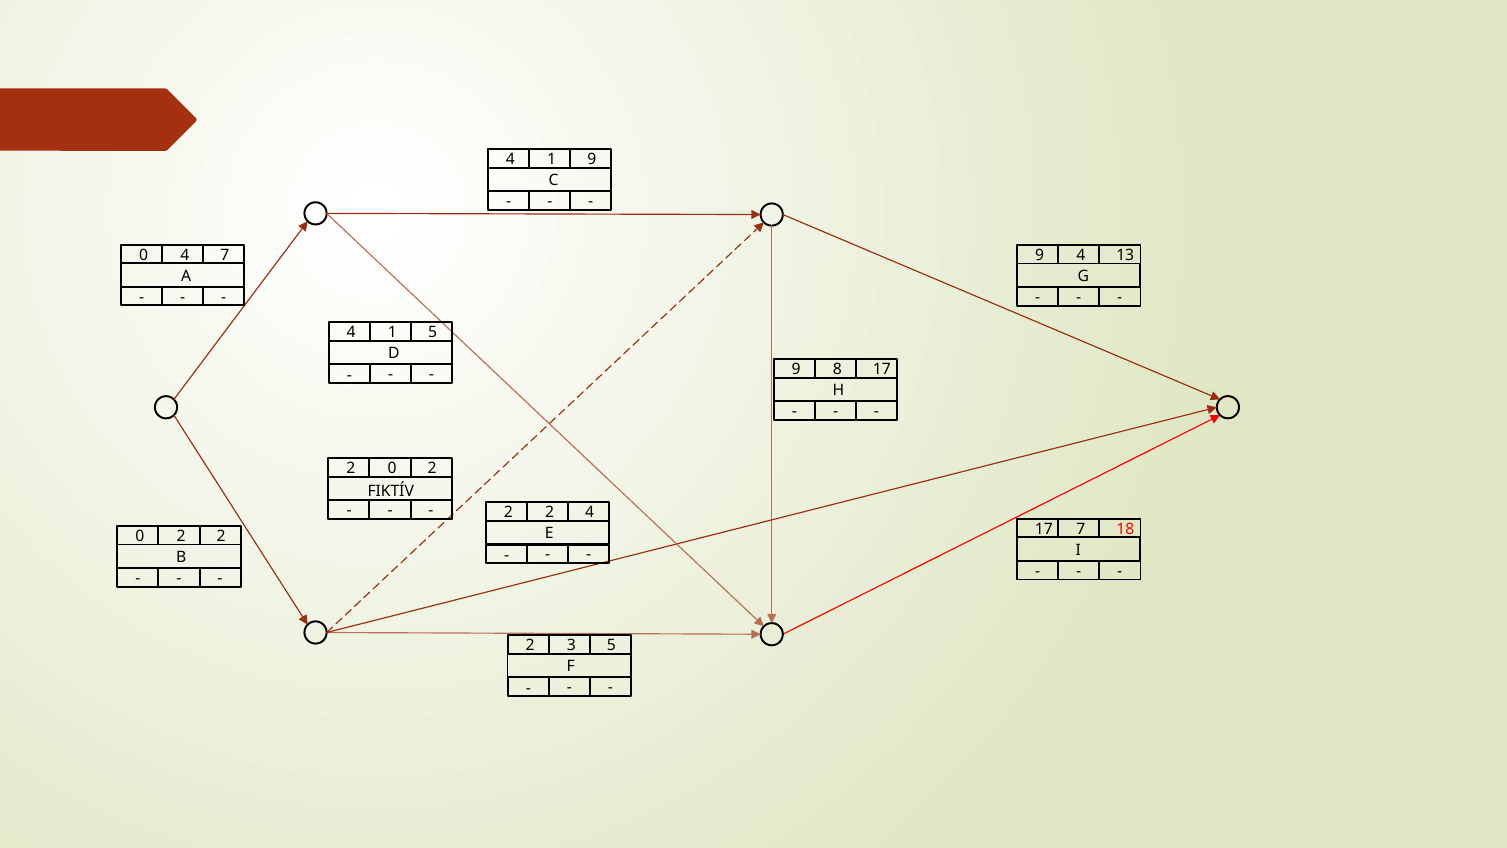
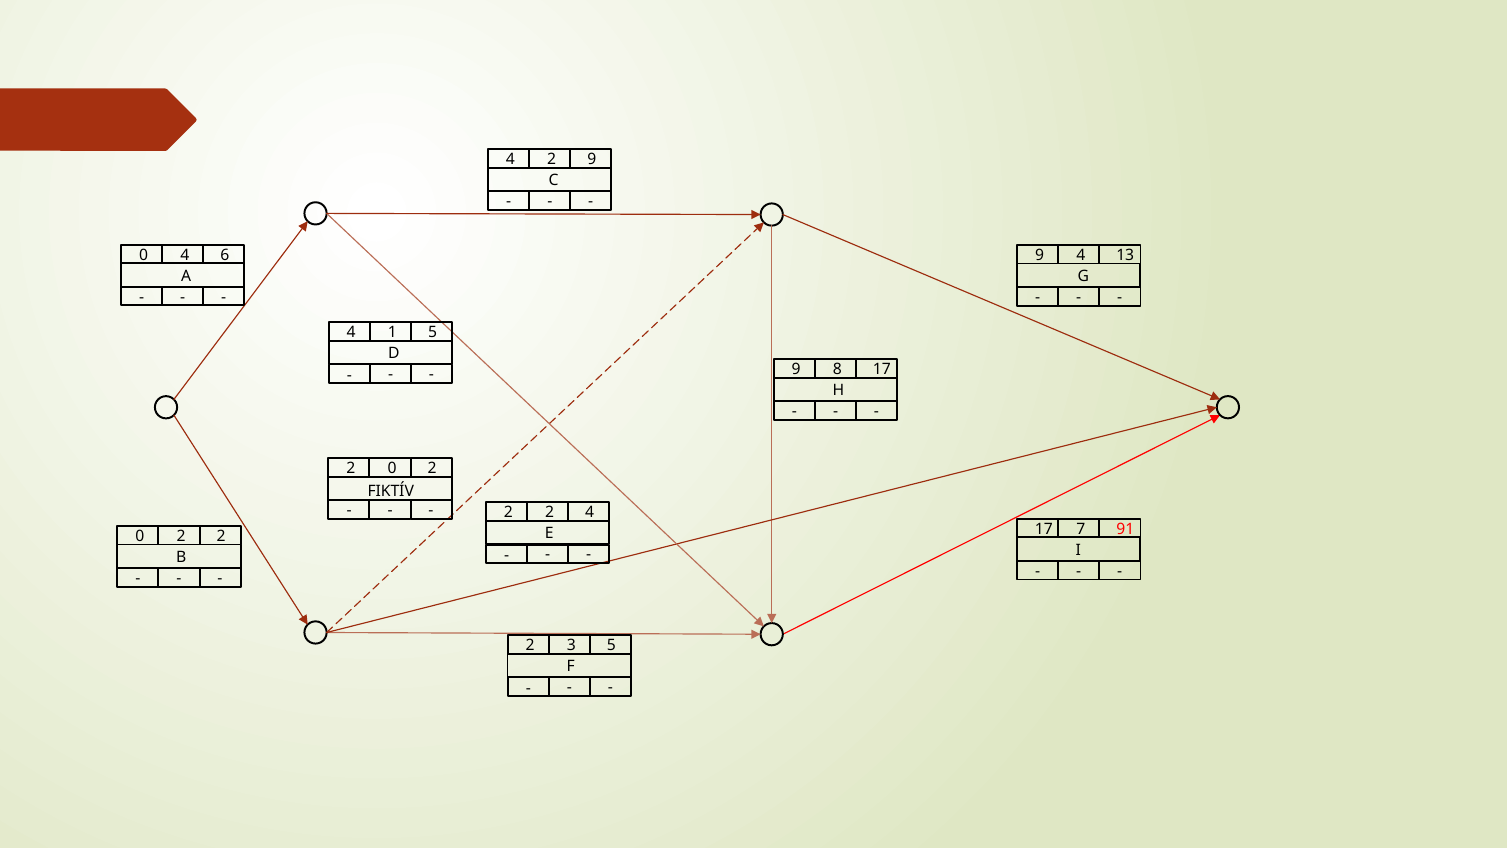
1 at (552, 159): 1 -> 2
4 7: 7 -> 6
18: 18 -> 91
